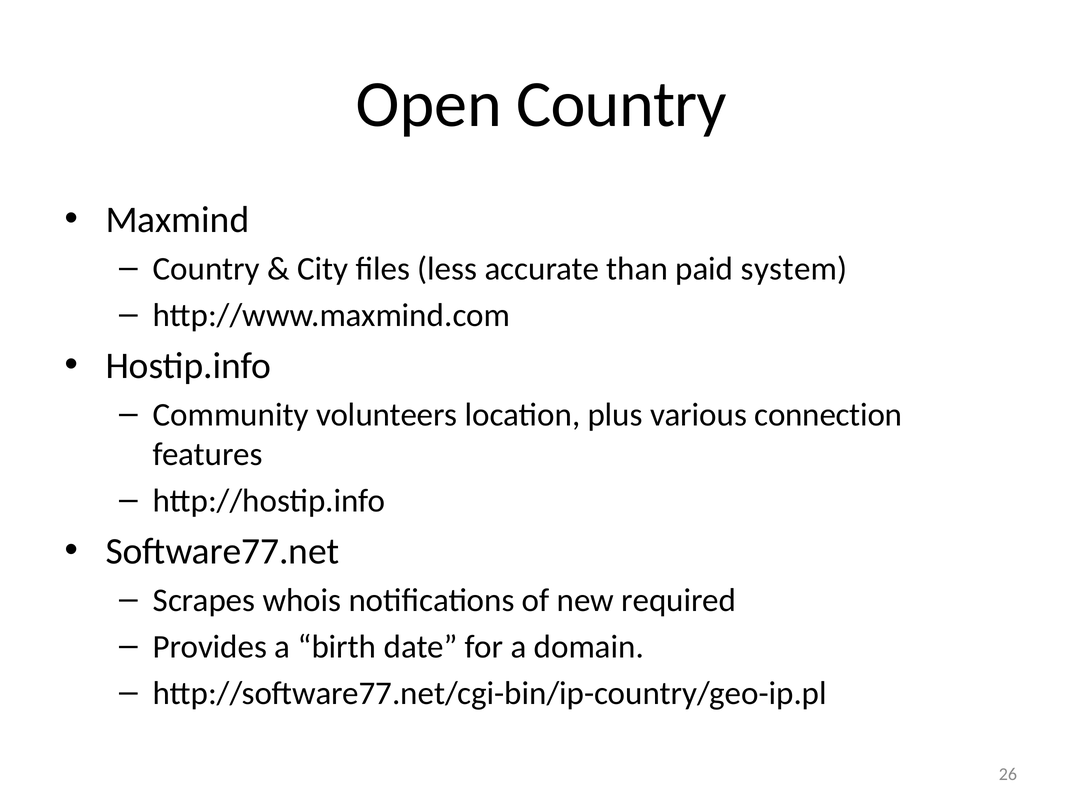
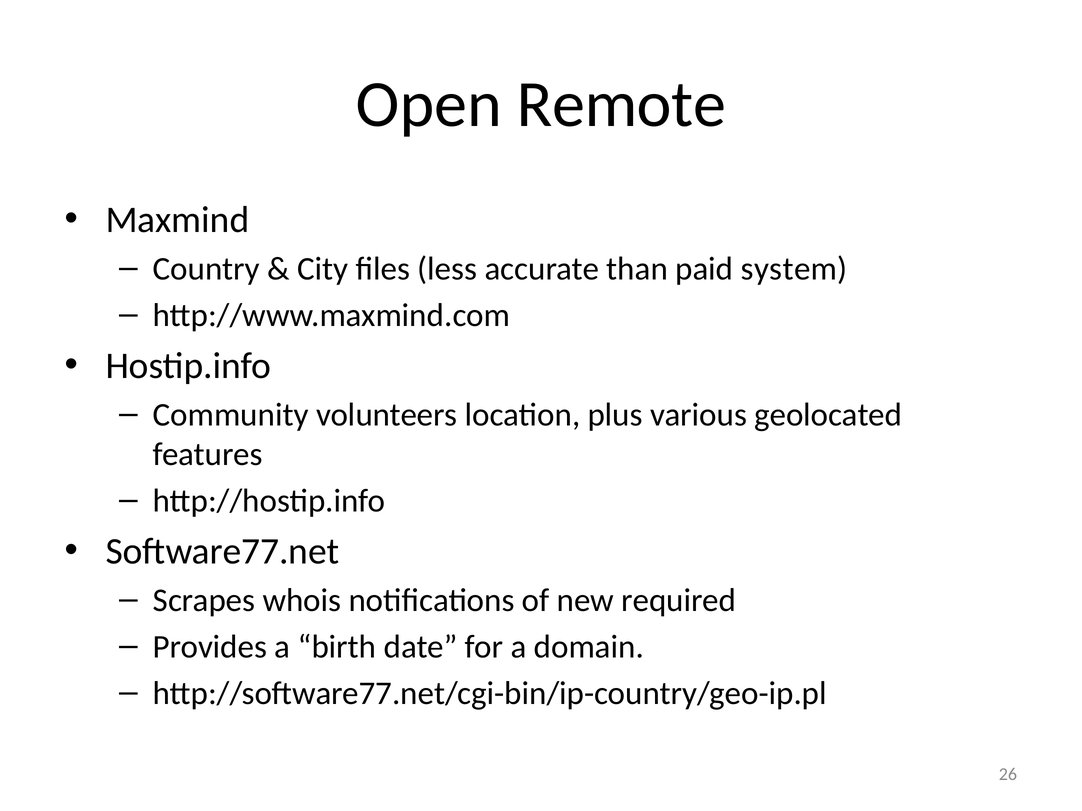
Open Country: Country -> Remote
connection: connection -> geolocated
